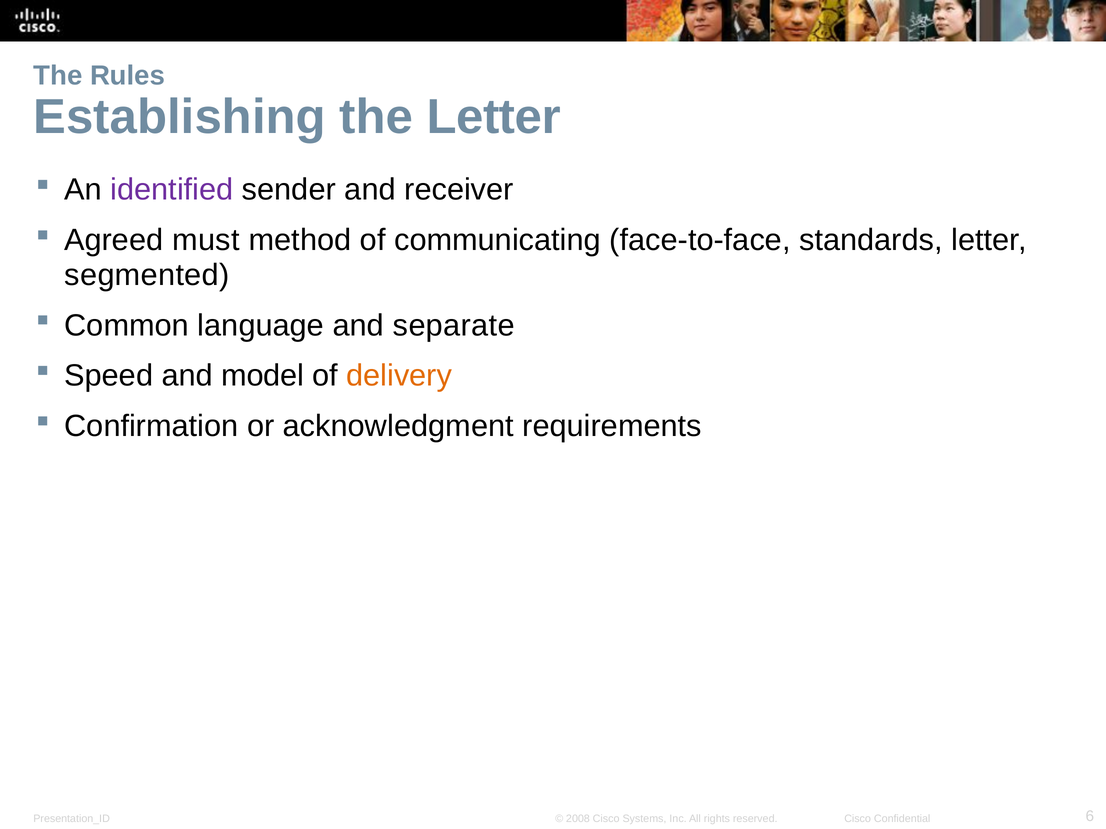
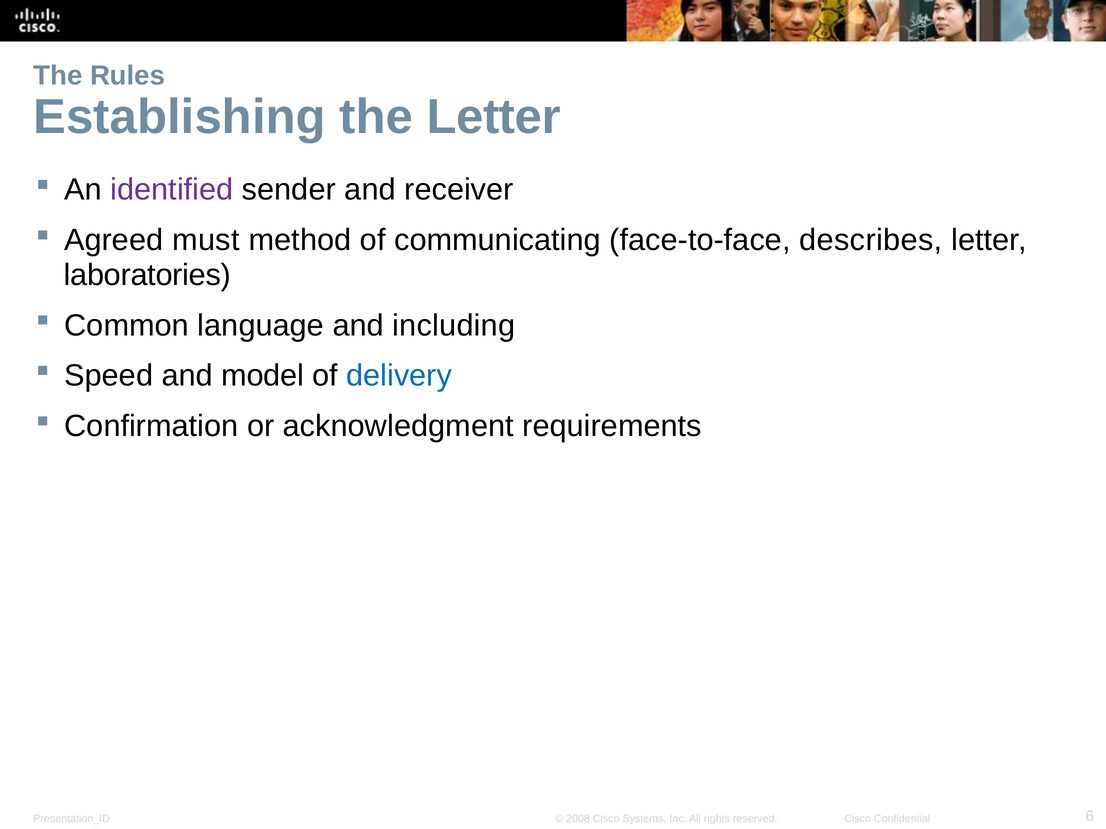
standards: standards -> describes
segmented: segmented -> laboratories
separate: separate -> including
delivery colour: orange -> blue
